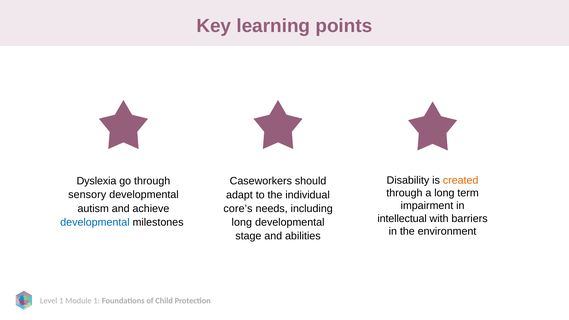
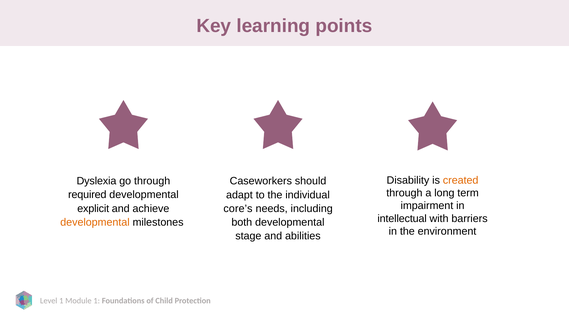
sensory: sensory -> required
autism: autism -> explicit
developmental at (95, 222) colour: blue -> orange
long at (242, 222): long -> both
